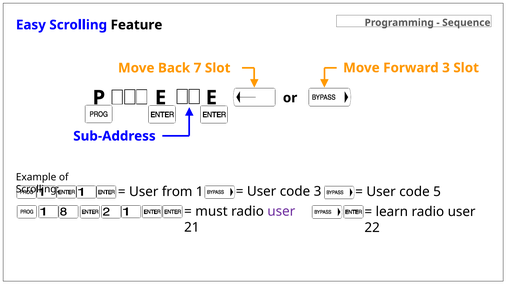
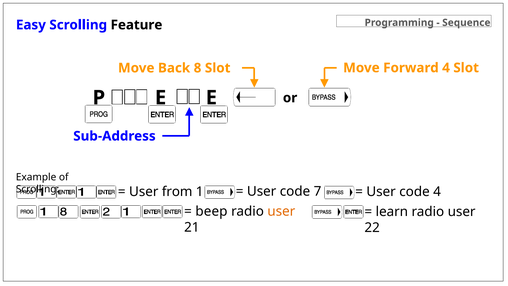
Forward 3: 3 -> 4
7: 7 -> 8
code 3: 3 -> 7
code 5: 5 -> 4
must: must -> beep
user at (281, 211) colour: purple -> orange
